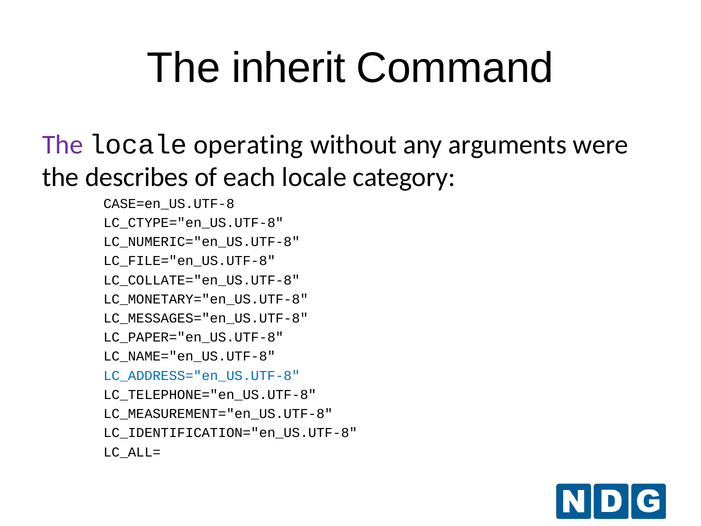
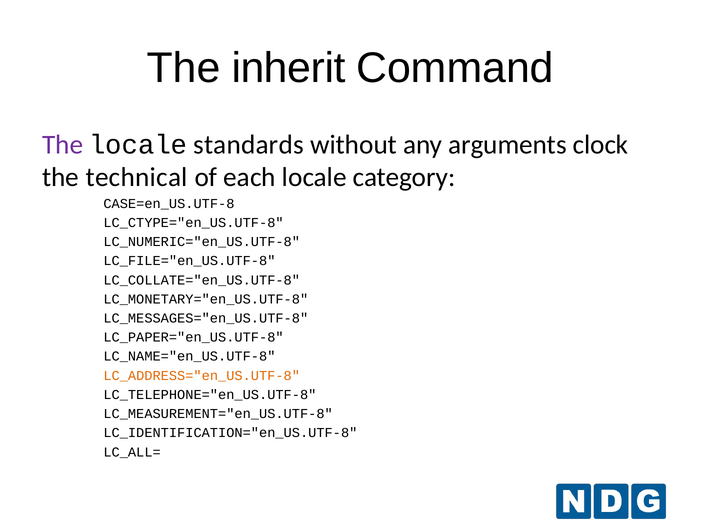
operating: operating -> standards
were: were -> clock
describes: describes -> technical
LC_ADDRESS="en_US.UTF-8 colour: blue -> orange
